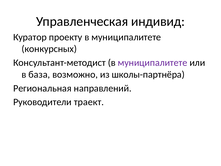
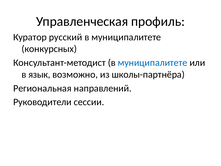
индивид: индивид -> профиль
проекту: проекту -> русский
муниципалитете at (153, 63) colour: purple -> blue
база: база -> язык
траект: траект -> сессии
